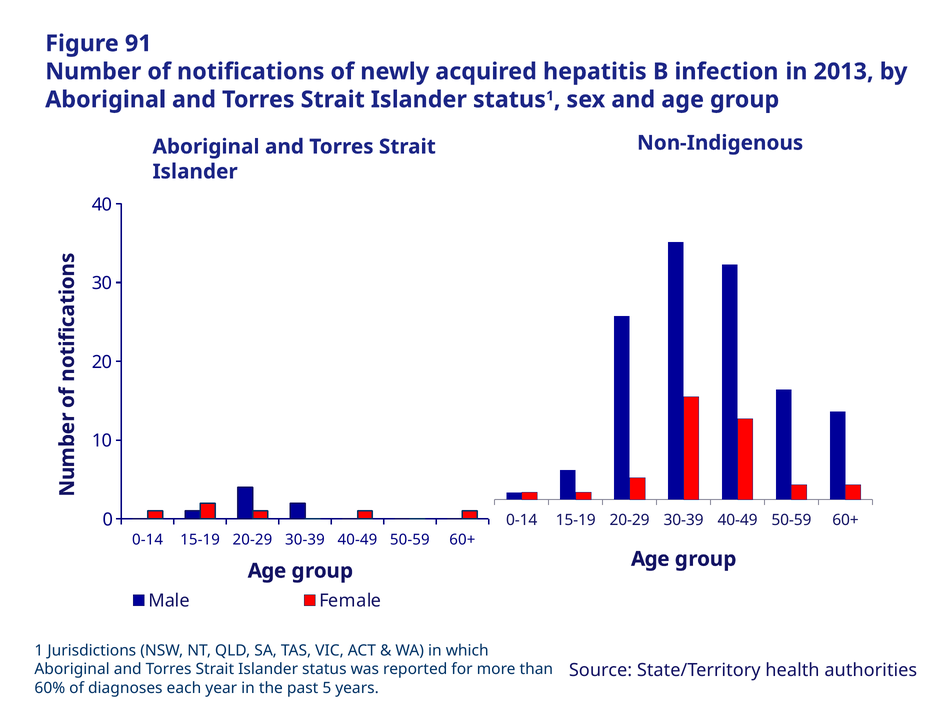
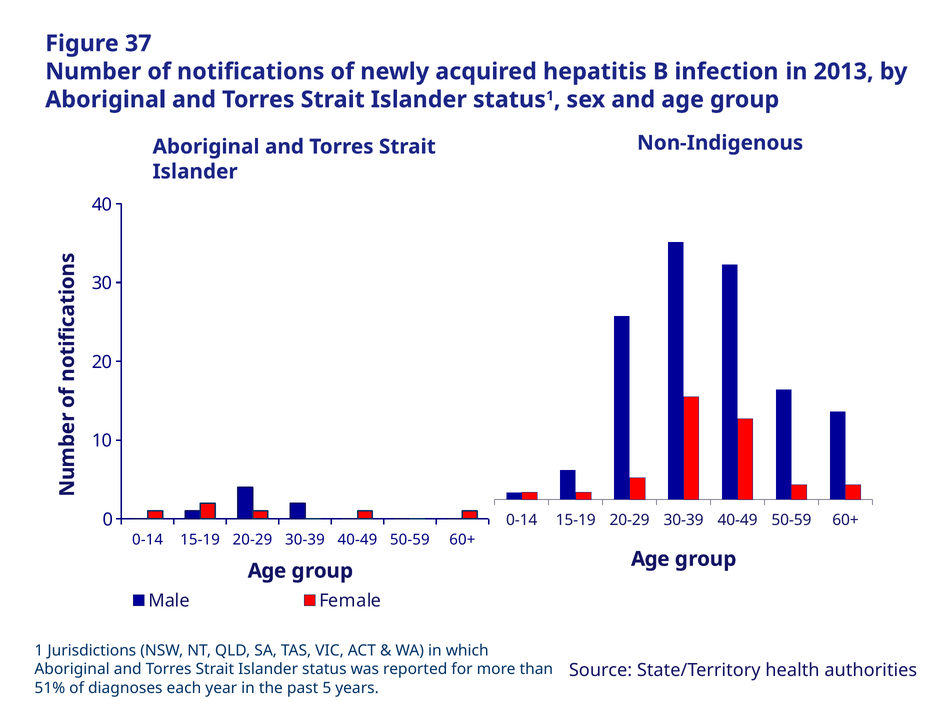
91: 91 -> 37
60%: 60% -> 51%
